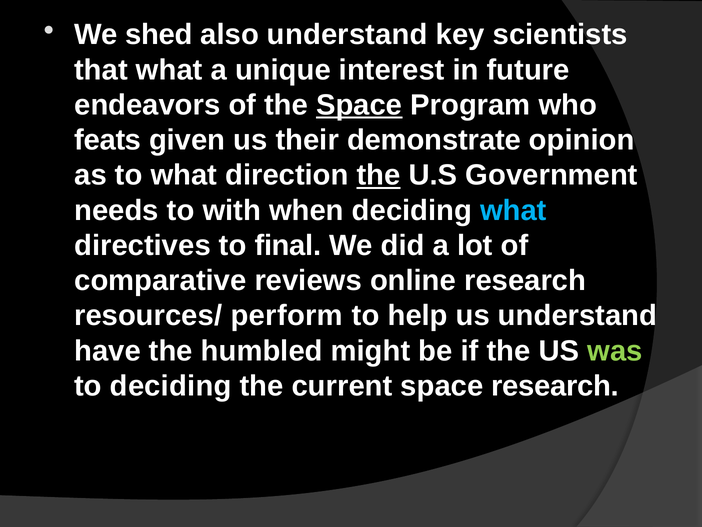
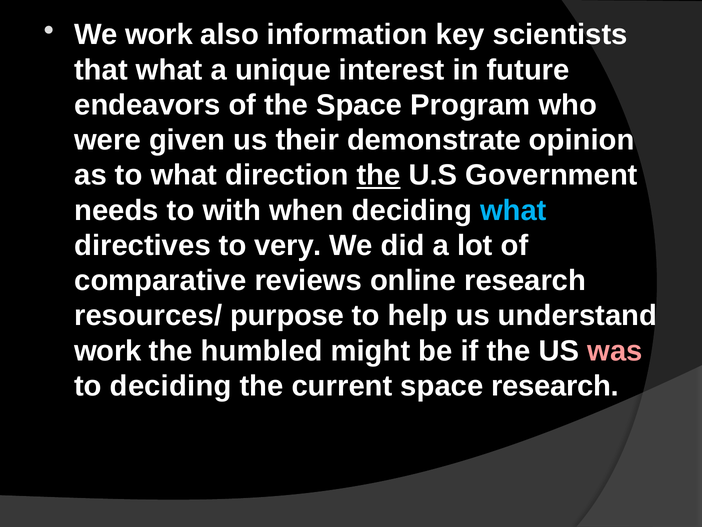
We shed: shed -> work
also understand: understand -> information
Space at (359, 105) underline: present -> none
feats: feats -> were
final: final -> very
perform: perform -> purpose
have at (108, 351): have -> work
was colour: light green -> pink
